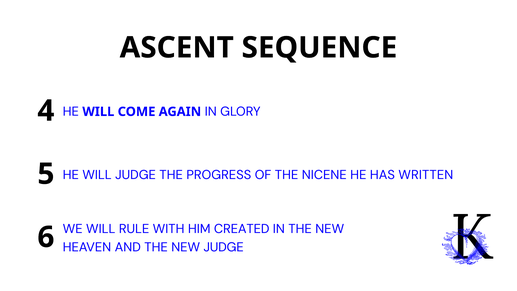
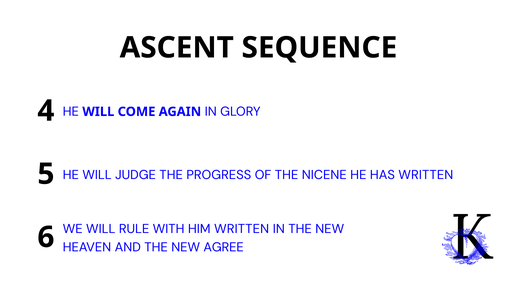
HIM CREATED: CREATED -> WRITTEN
NEW JUDGE: JUDGE -> AGREE
